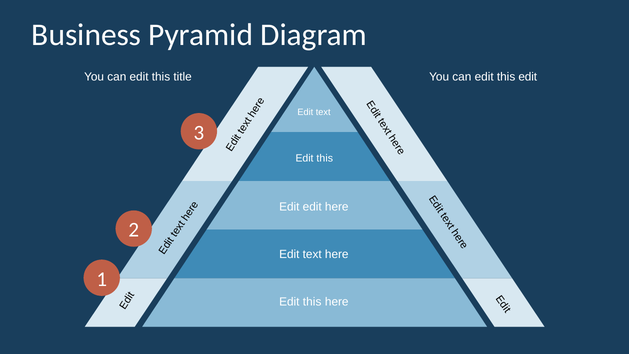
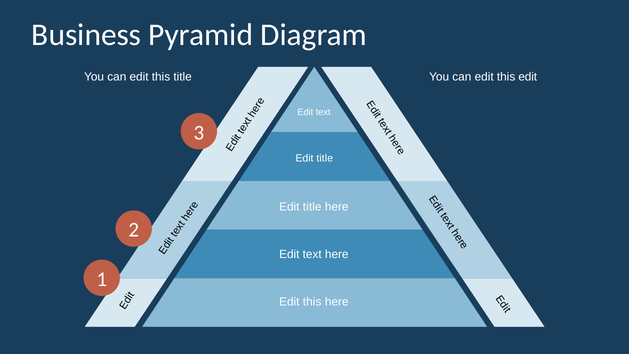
this at (325, 158): this -> title
edit at (312, 207): edit -> title
